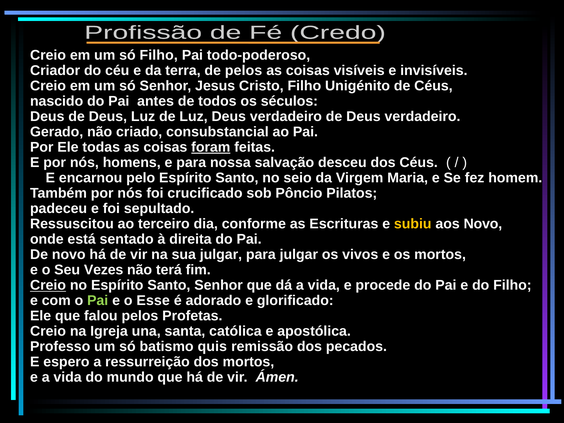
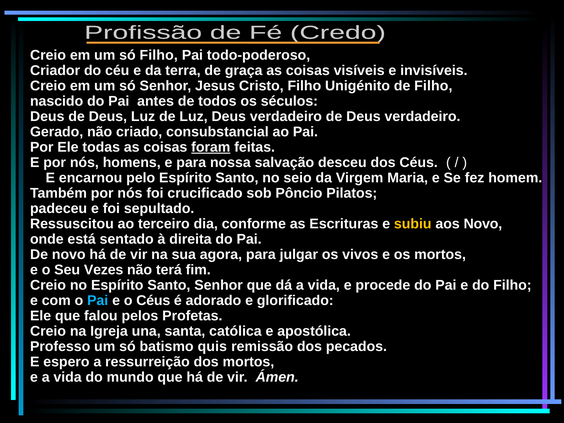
de pelos: pelos -> graça
de Céus: Céus -> Filho
sua julgar: julgar -> agora
Creio at (48, 285) underline: present -> none
Pai at (98, 301) colour: light green -> light blue
o Esse: Esse -> Céus
